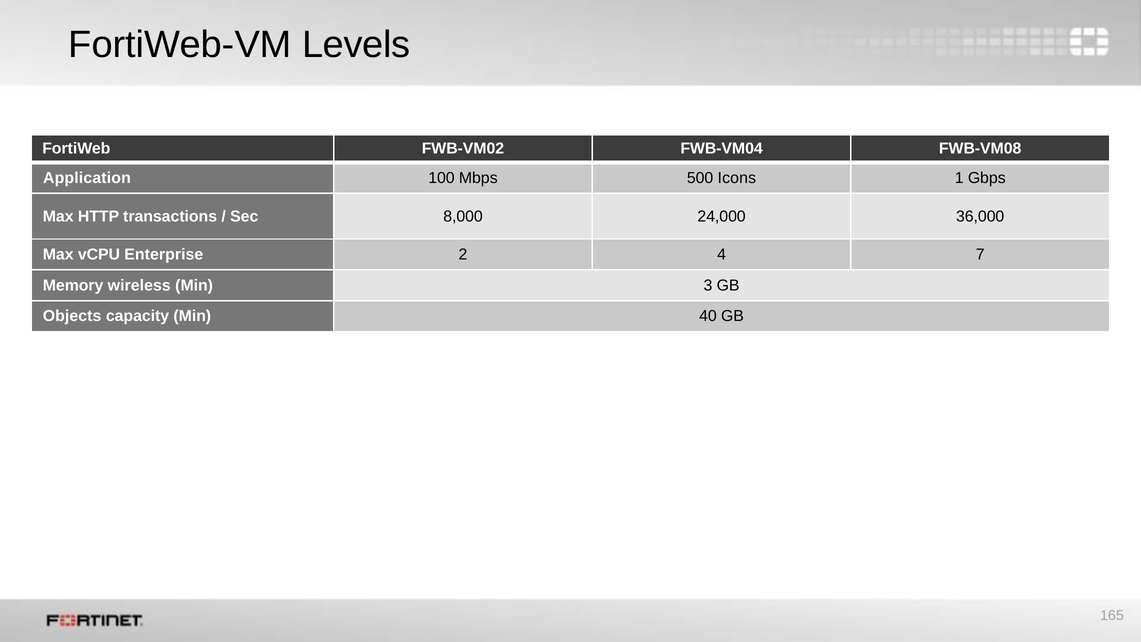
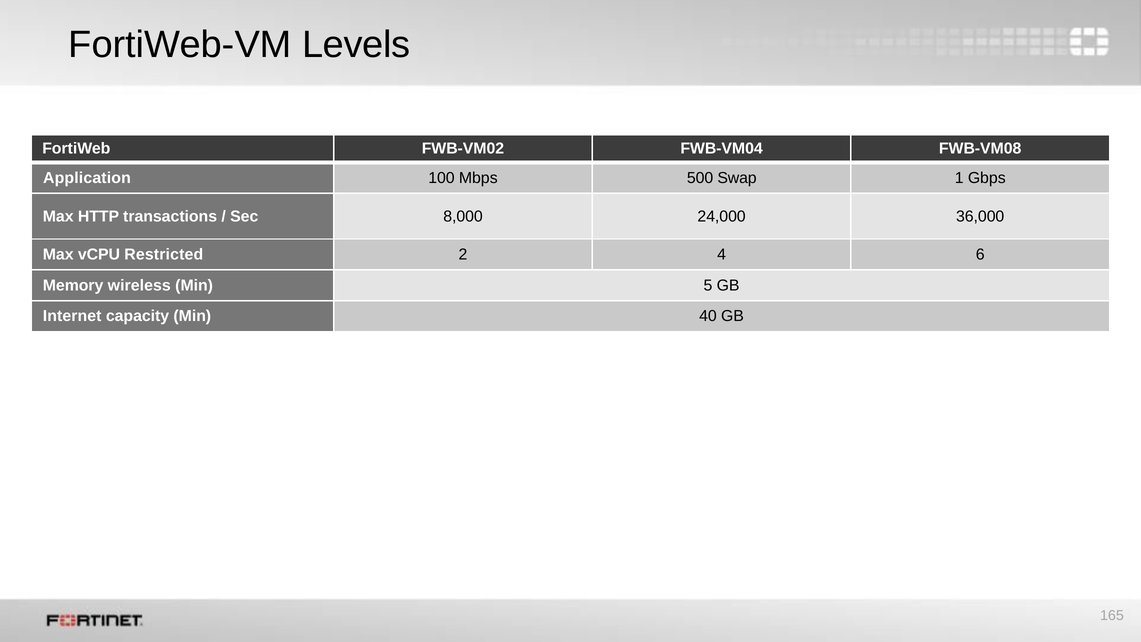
Icons: Icons -> Swap
Enterprise: Enterprise -> Restricted
7: 7 -> 6
3: 3 -> 5
Objects: Objects -> Internet
